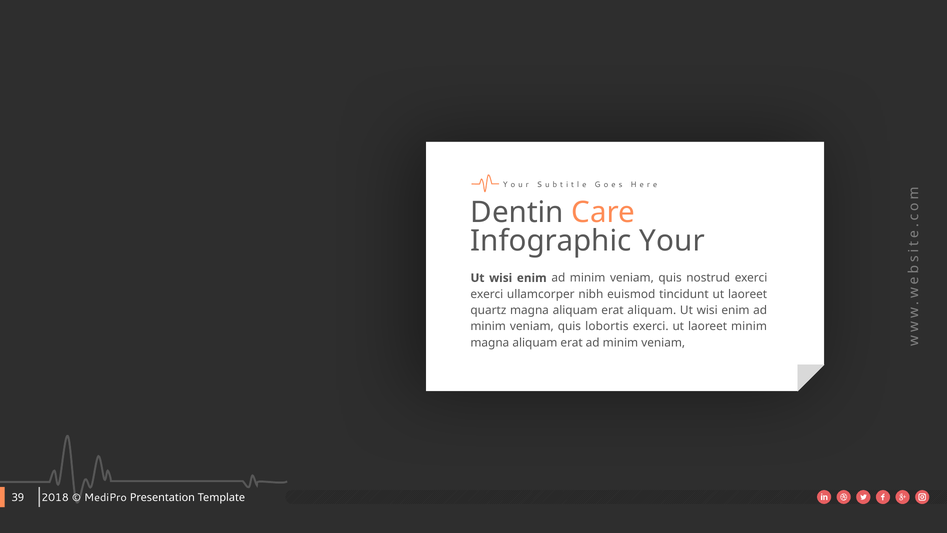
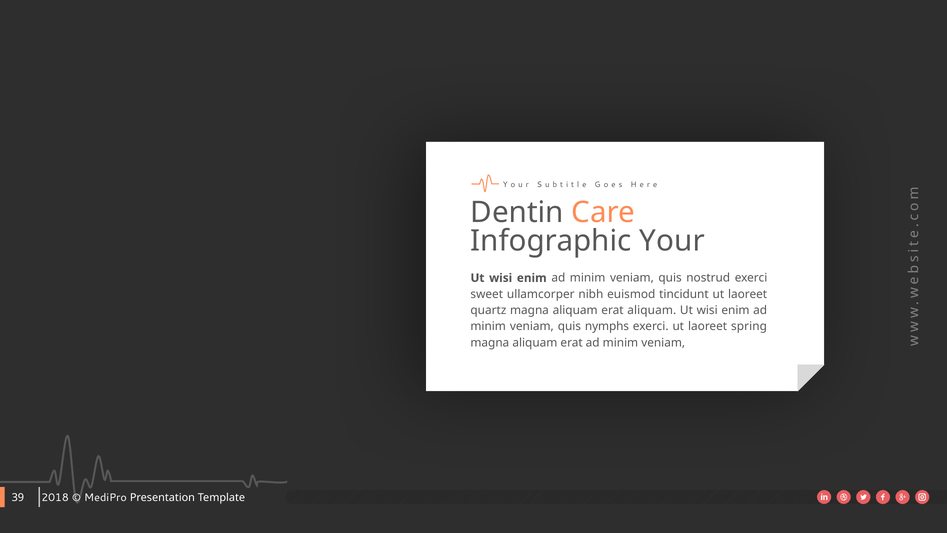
exerci at (487, 294): exerci -> sweet
lobortis: lobortis -> nymphs
laoreet minim: minim -> spring
